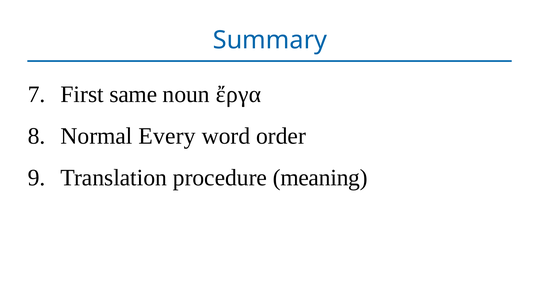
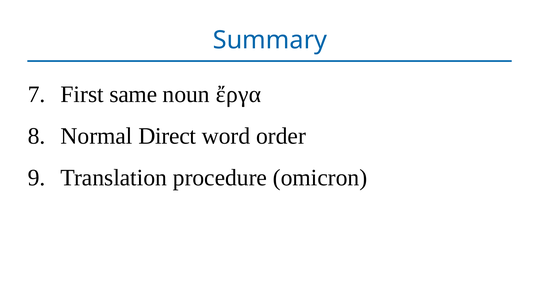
Every: Every -> Direct
meaning: meaning -> omicron
